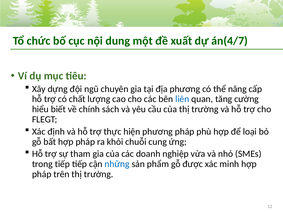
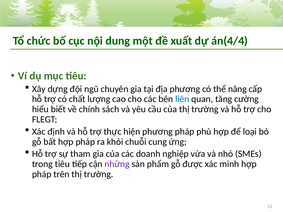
án(4/7: án(4/7 -> án(4/4
trong tiếp: tiếp -> tiêu
những colour: blue -> purple
